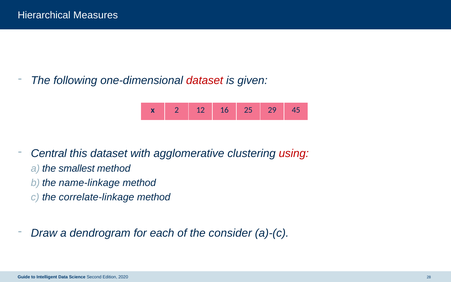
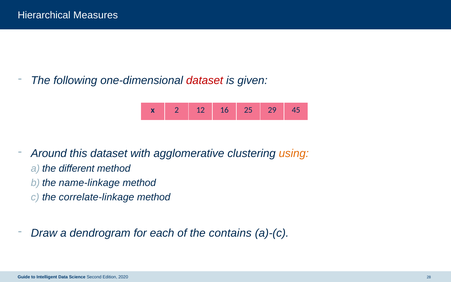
Central: Central -> Around
using colour: red -> orange
smallest: smallest -> different
consider: consider -> contains
